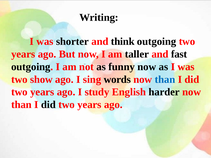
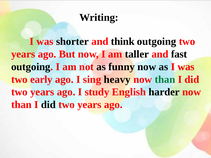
show: show -> early
words: words -> heavy
than at (165, 79) colour: blue -> green
